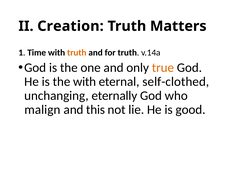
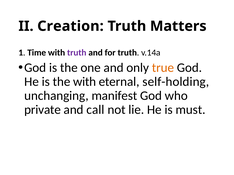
truth at (77, 53) colour: orange -> purple
self-clothed: self-clothed -> self-holding
eternally: eternally -> manifest
malign: malign -> private
this: this -> call
good: good -> must
